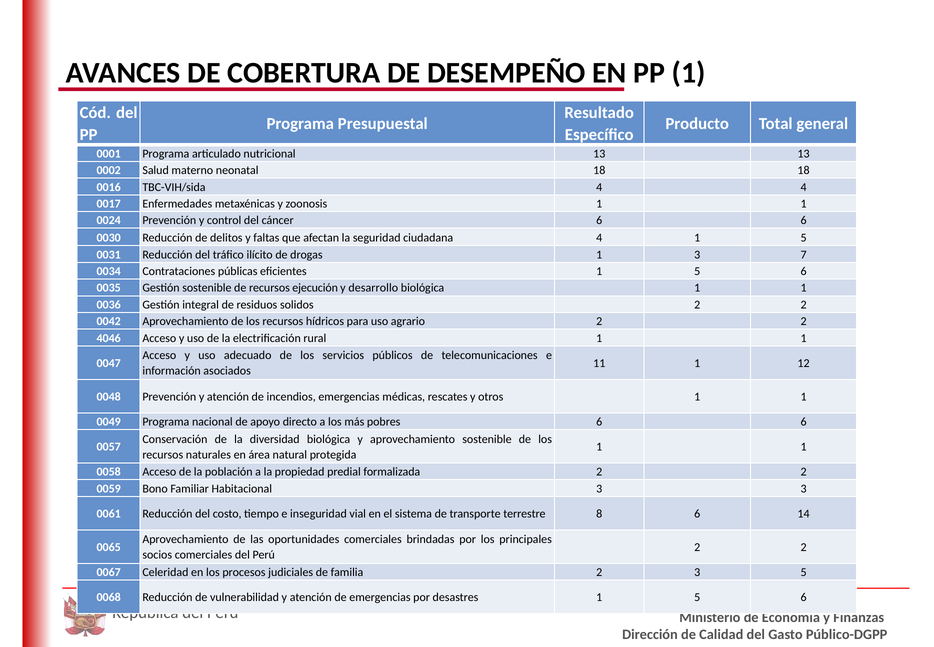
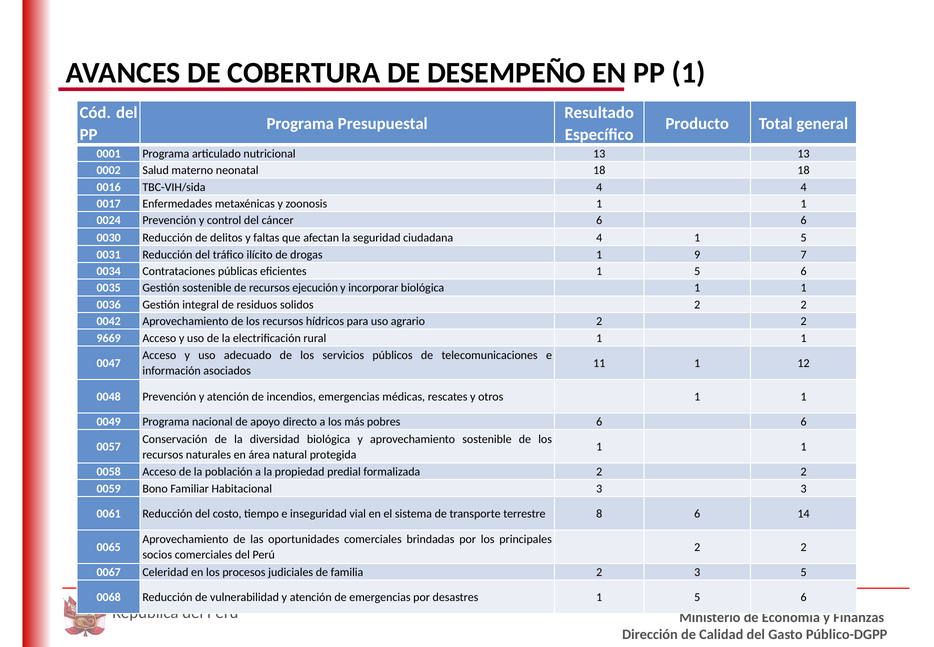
1 3: 3 -> 9
desarrollo: desarrollo -> incorporar
4046: 4046 -> 9669
